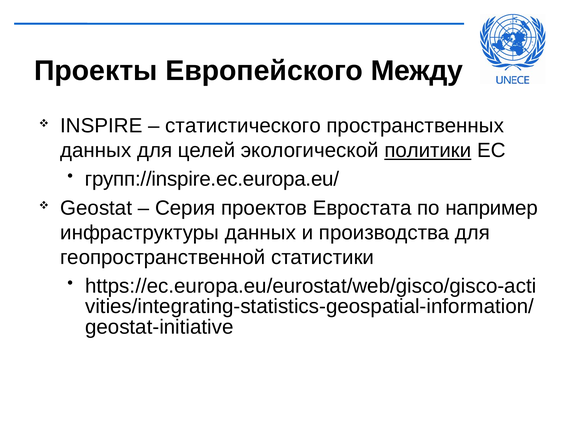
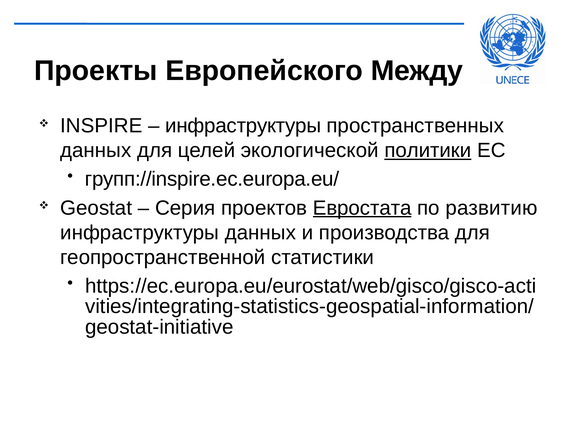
статистического at (243, 126): статистического -> инфраструктуры
Евростата underline: none -> present
например: например -> развитию
